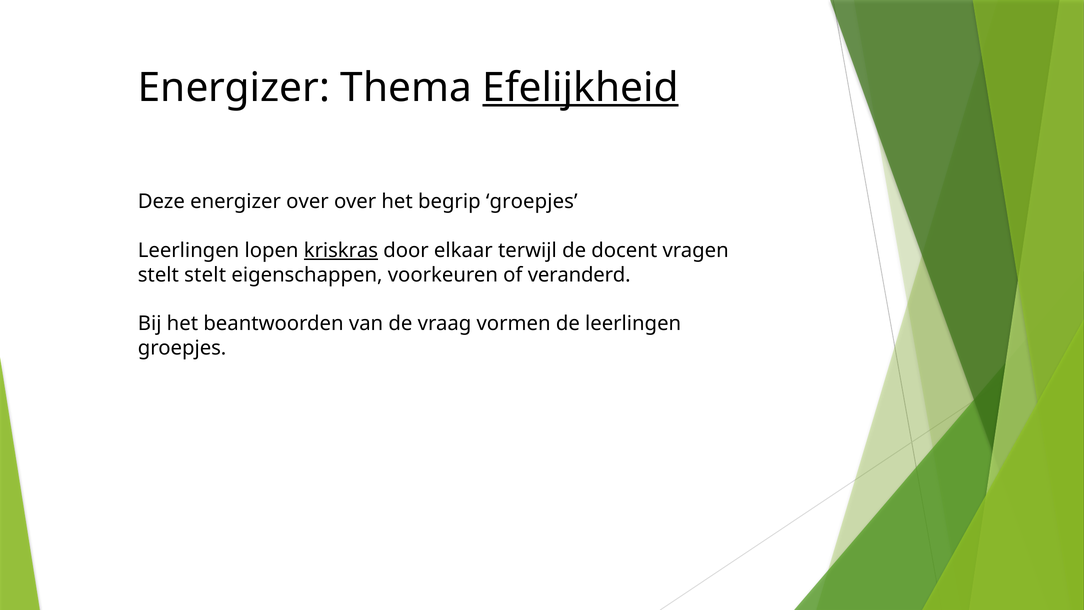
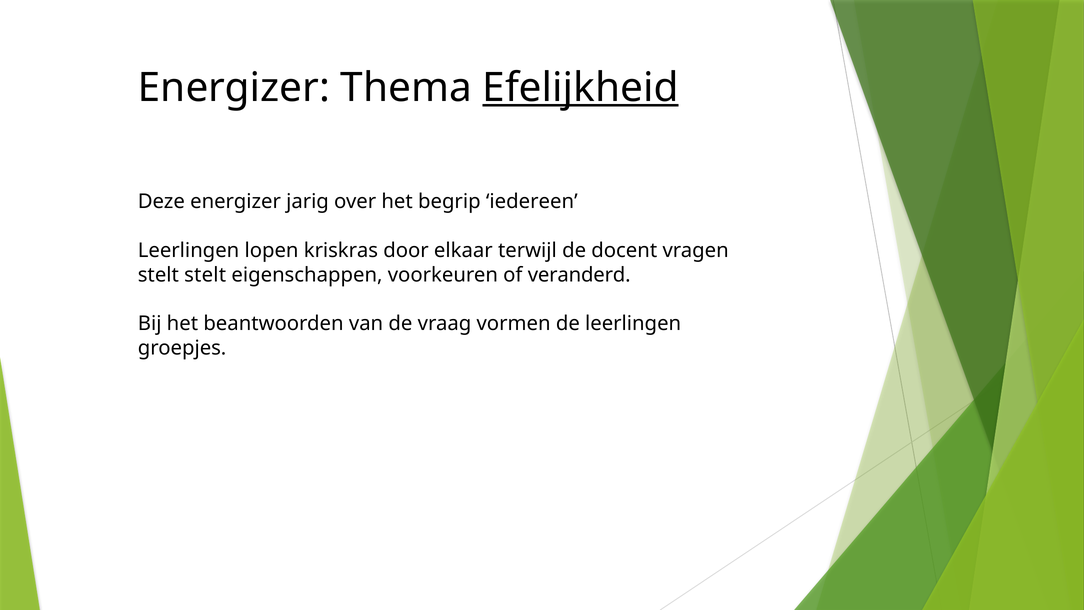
energizer over: over -> jarig
begrip groepjes: groepjes -> iedereen
kriskras underline: present -> none
